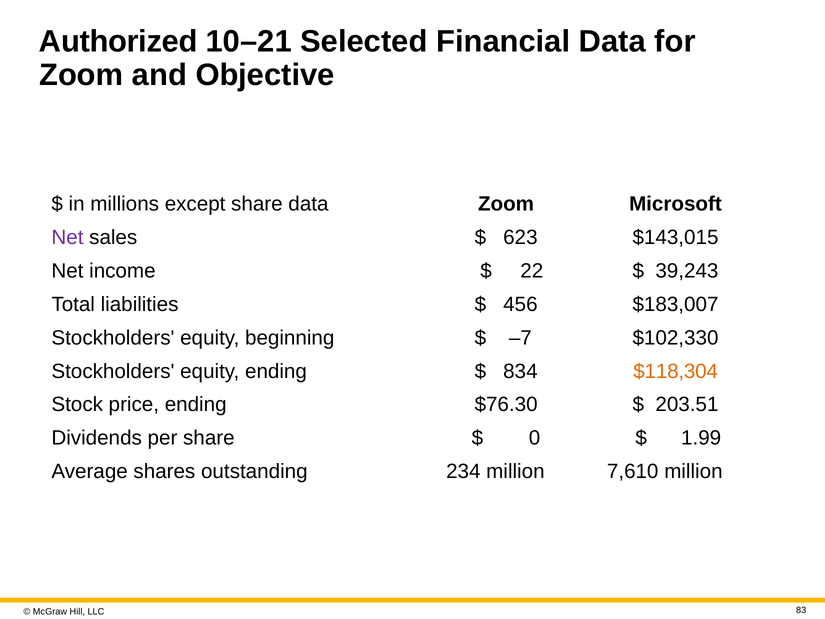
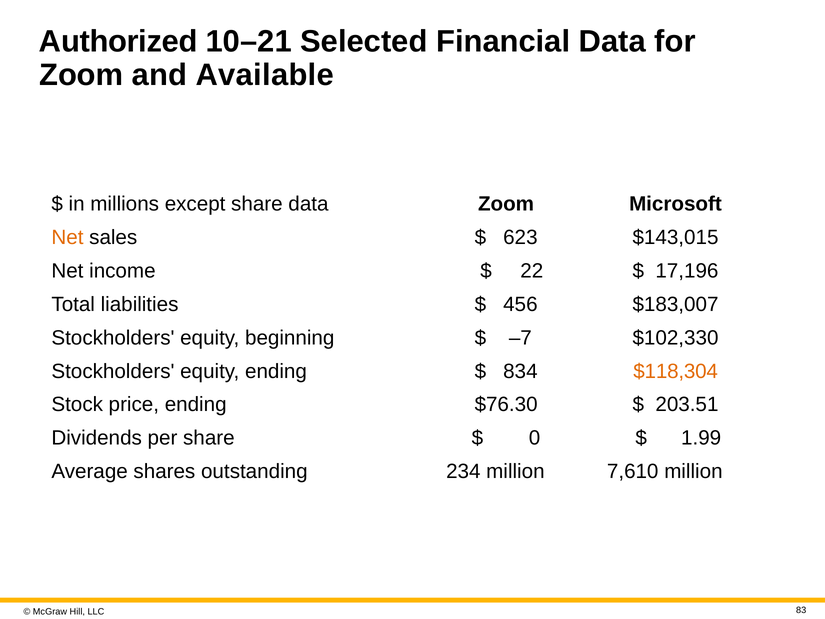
Objective: Objective -> Available
Net at (67, 237) colour: purple -> orange
39,243: 39,243 -> 17,196
